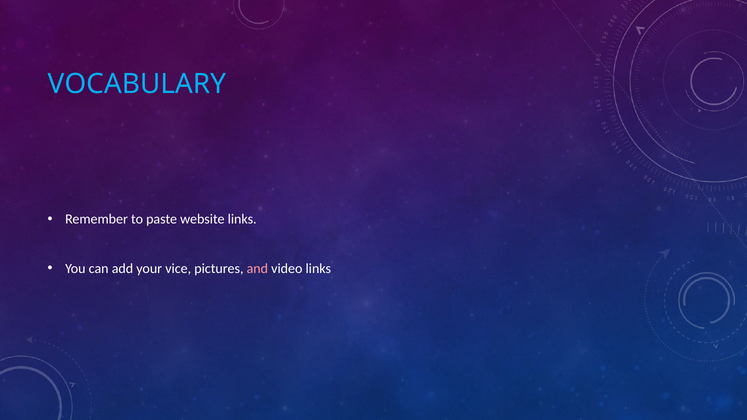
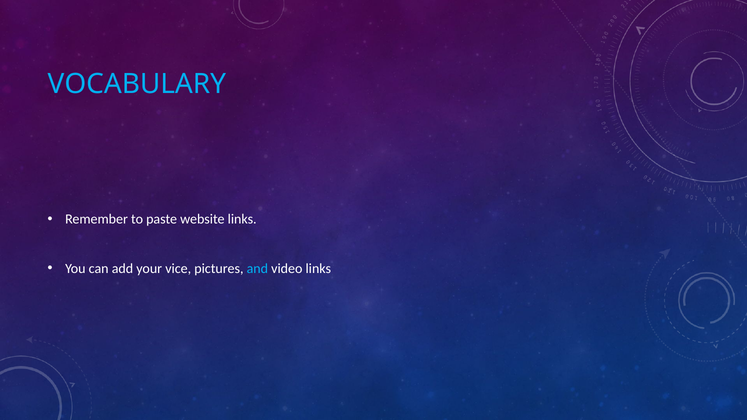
and colour: pink -> light blue
